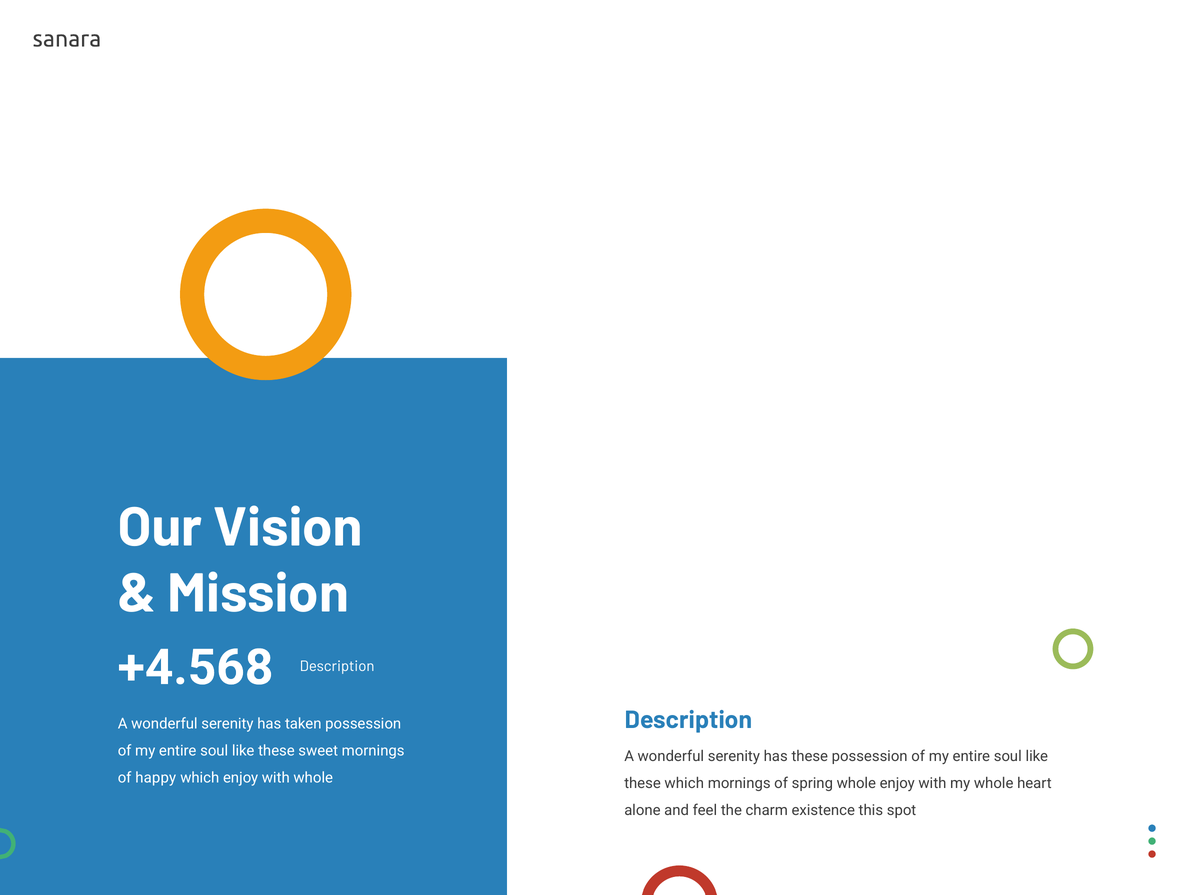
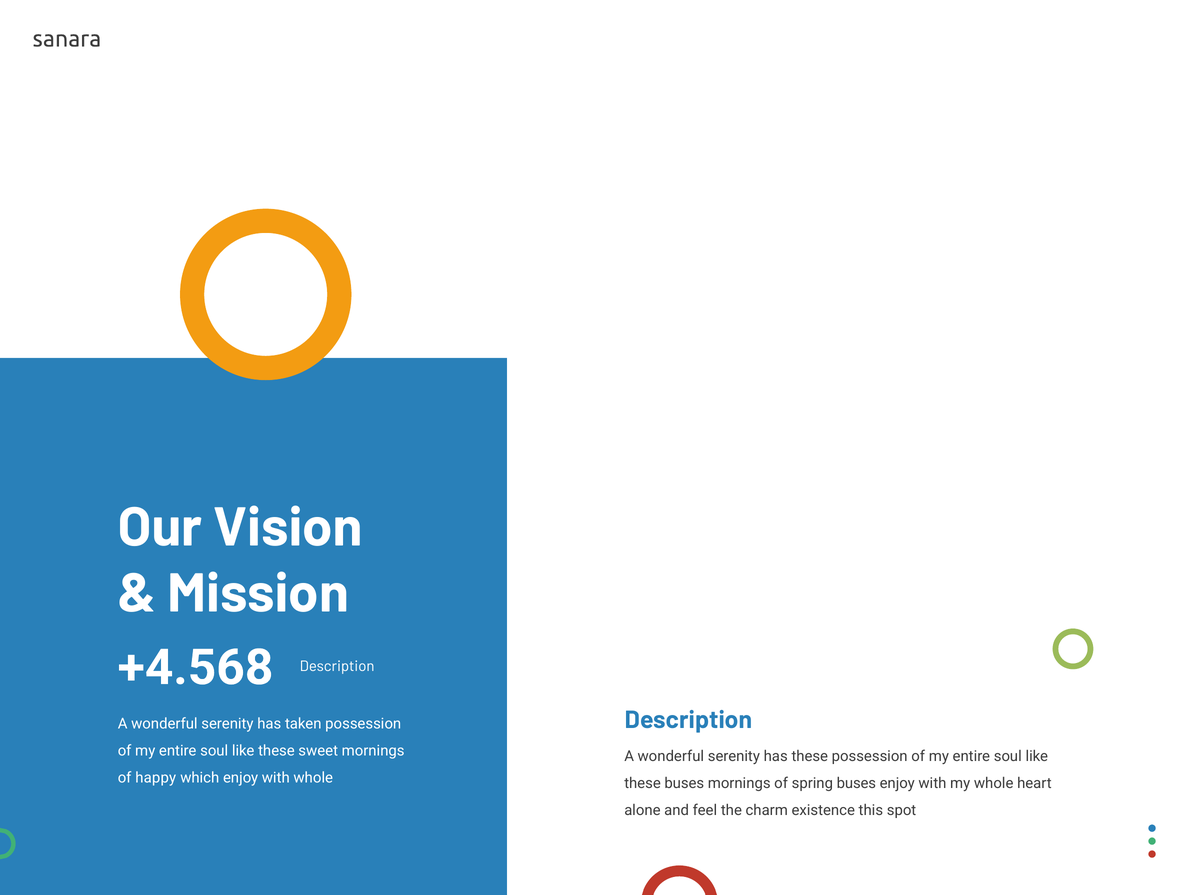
these which: which -> buses
spring whole: whole -> buses
